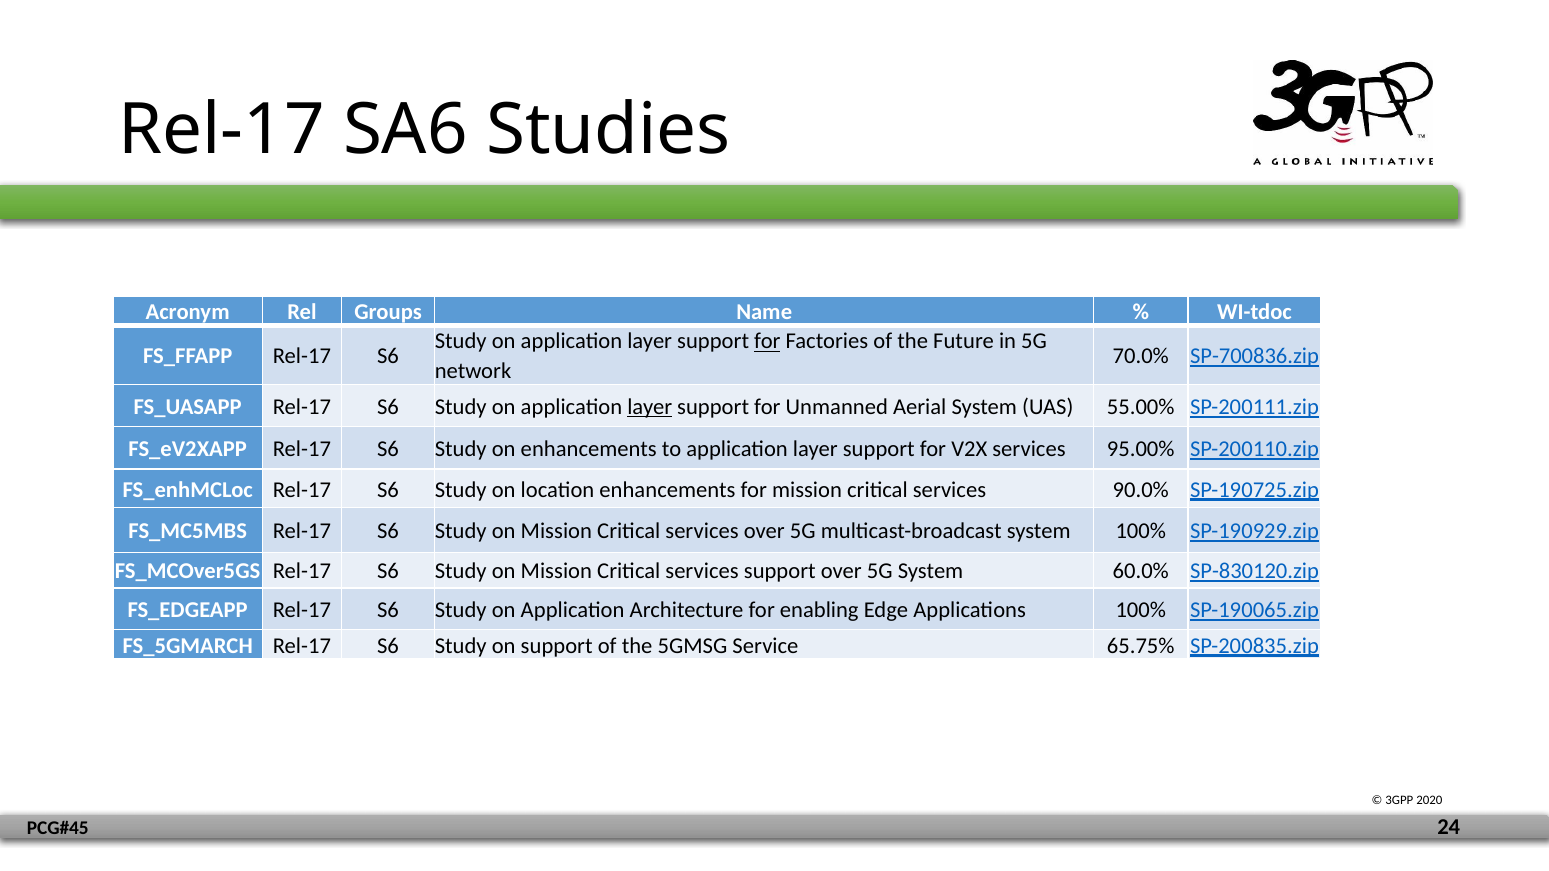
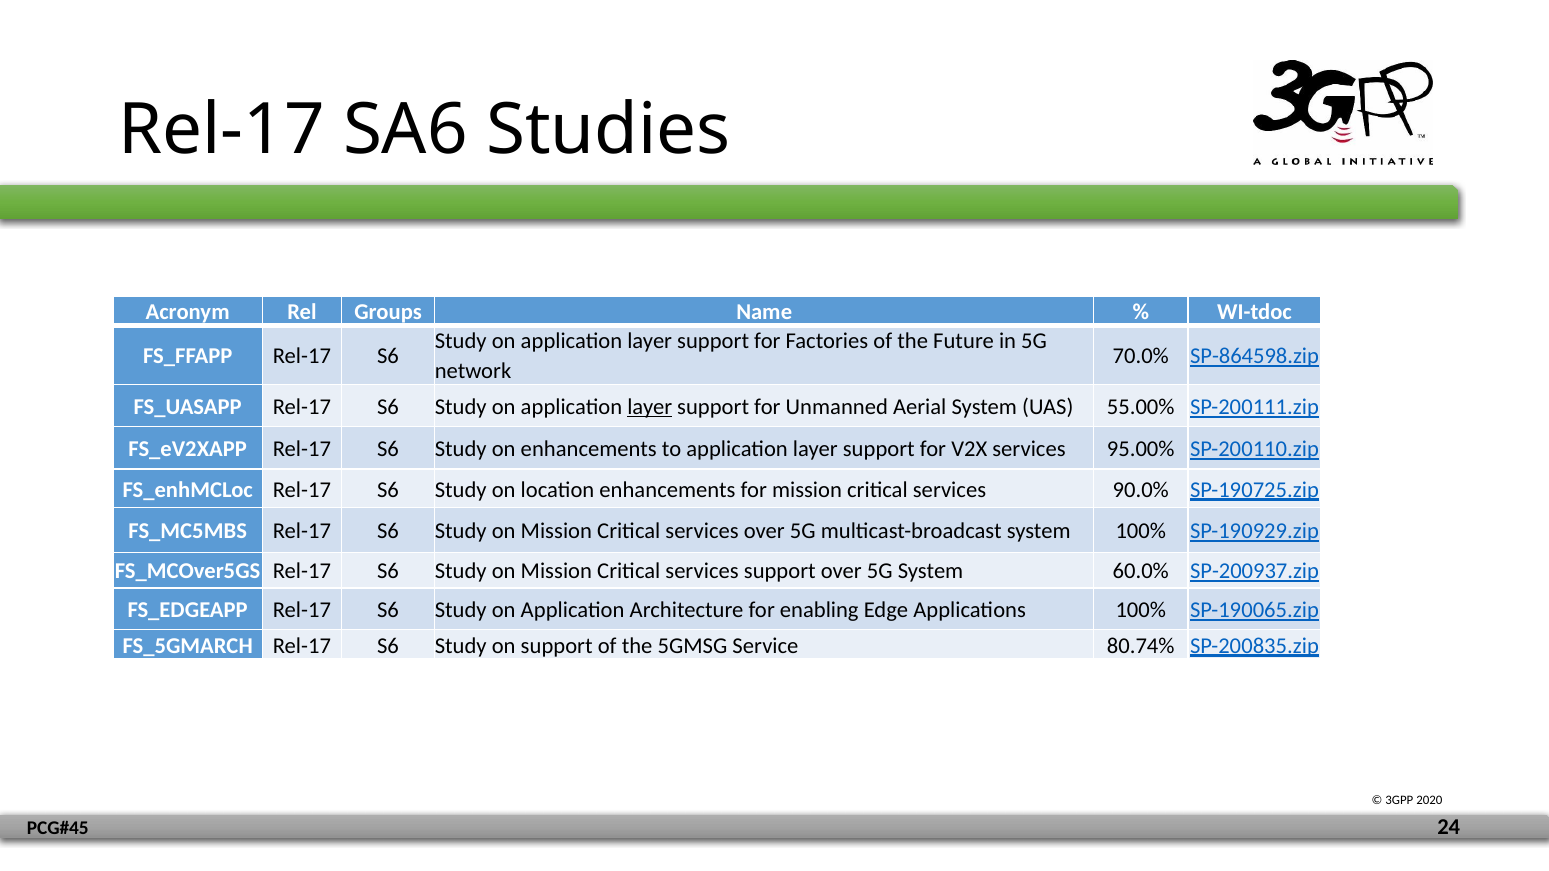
for at (767, 342) underline: present -> none
SP-700836.zip: SP-700836.zip -> SP-864598.zip
SP-830120.zip: SP-830120.zip -> SP-200937.zip
65.75%: 65.75% -> 80.74%
